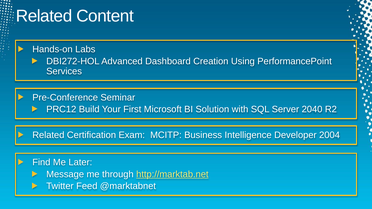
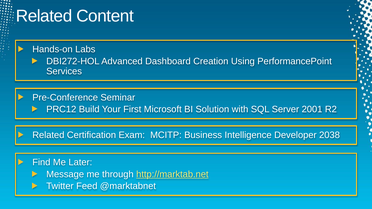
2040: 2040 -> 2001
2004: 2004 -> 2038
